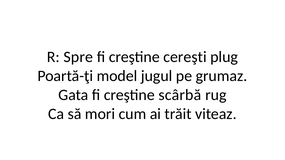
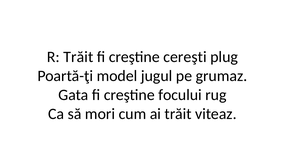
R Spre: Spre -> Trăit
scârbă: scârbă -> focului
